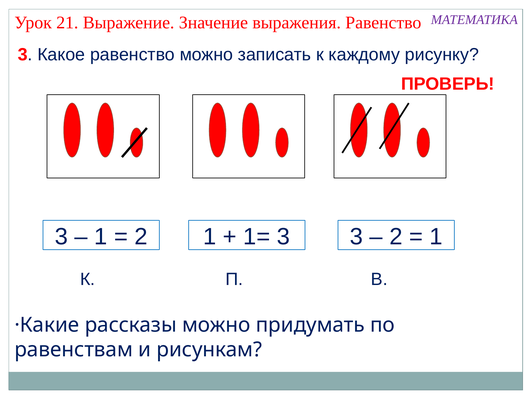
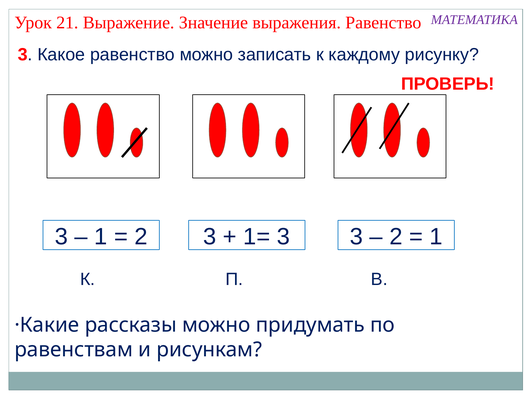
2 1: 1 -> 3
